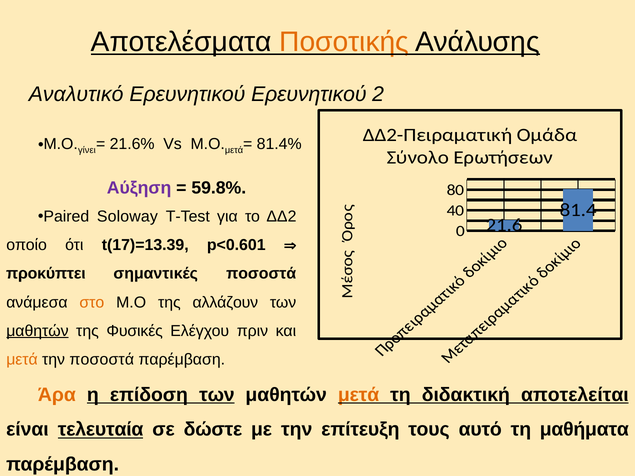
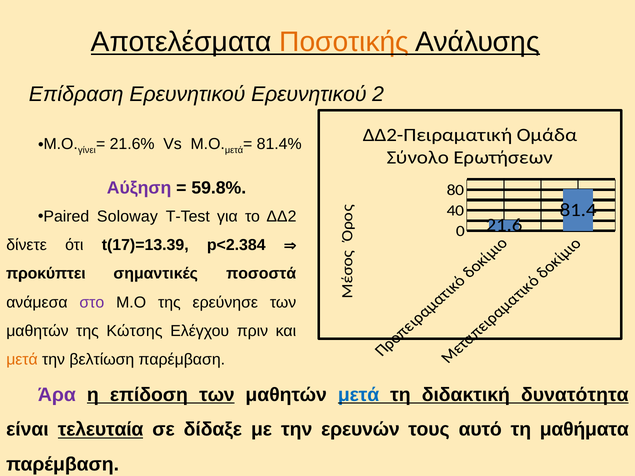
Αναλυτικό: Αναλυτικό -> Επίδραση
οποίο: οποίο -> δίνετε
p<0.601: p<0.601 -> p<2.384
στο colour: orange -> purple
αλλάζουν: αλλάζουν -> ερεύνησε
μαθητών at (37, 331) underline: present -> none
Φυσικές: Φυσικές -> Κώτσης
την ποσοστά: ποσοστά -> βελτίωση
Άρα colour: orange -> purple
μετά at (359, 395) colour: orange -> blue
αποτελείται: αποτελείται -> δυνατότητα
δώστε: δώστε -> δίδαξε
επίτευξη: επίτευξη -> ερευνών
